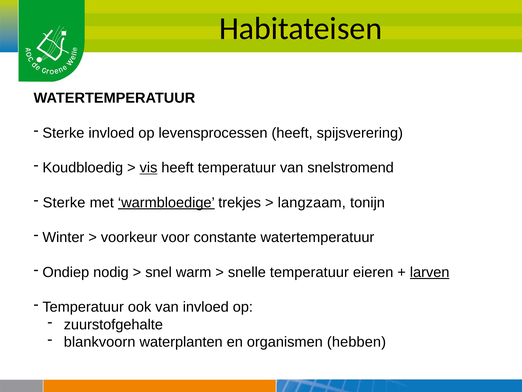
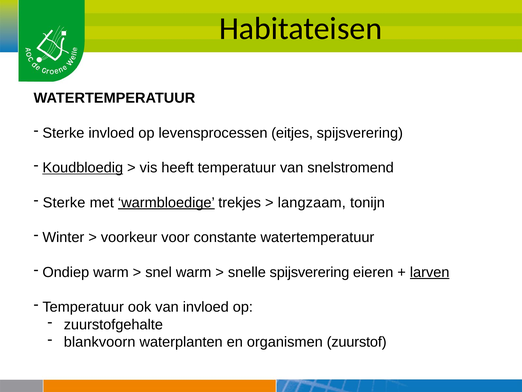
levensprocessen heeft: heeft -> eitjes
Koudbloedig underline: none -> present
vis underline: present -> none
Ondiep nodig: nodig -> warm
snelle temperatuur: temperatuur -> spijsverering
hebben: hebben -> zuurstof
